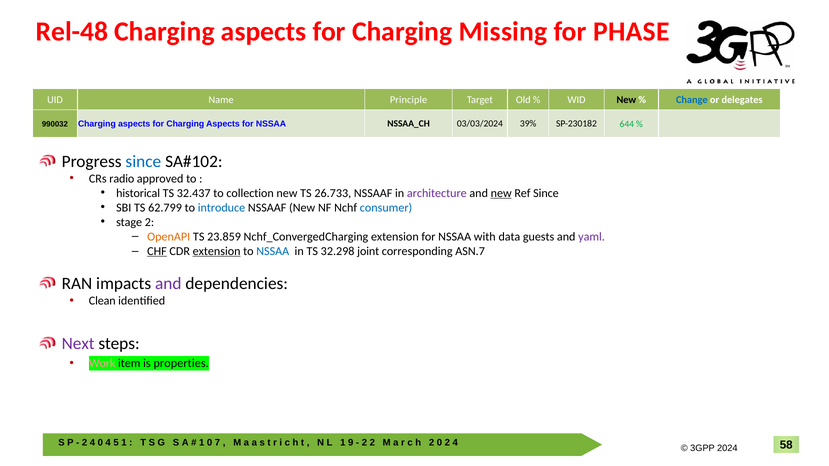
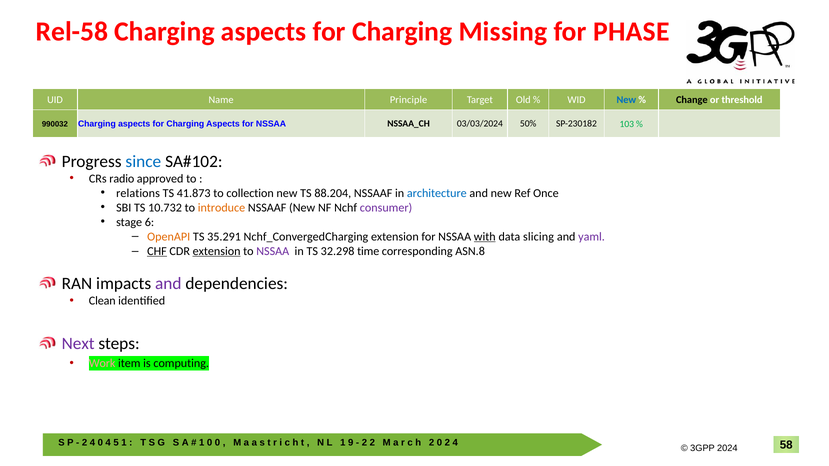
Rel-48: Rel-48 -> Rel-58
New at (626, 100) colour: black -> blue
Change colour: blue -> black
delegates: delegates -> threshold
39%: 39% -> 50%
644: 644 -> 103
historical: historical -> relations
32.437: 32.437 -> 41.873
26.733: 26.733 -> 88.204
architecture colour: purple -> blue
new at (501, 193) underline: present -> none
Ref Since: Since -> Once
62.799: 62.799 -> 10.732
introduce colour: blue -> orange
consumer colour: blue -> purple
stage 2: 2 -> 6
23.859: 23.859 -> 35.291
with underline: none -> present
guests: guests -> slicing
NSSAA at (273, 251) colour: blue -> purple
joint: joint -> time
ASN.7: ASN.7 -> ASN.8
properties: properties -> computing
7 at (217, 443): 7 -> 0
